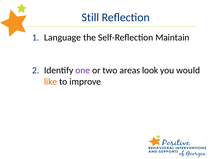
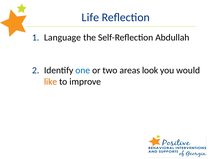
Still: Still -> Life
Maintain: Maintain -> Abdullah
one colour: purple -> blue
